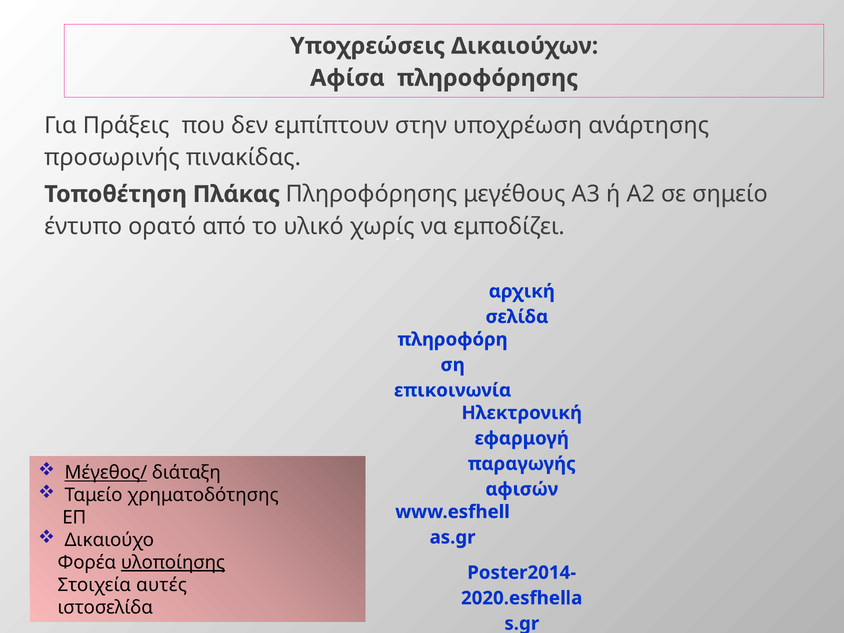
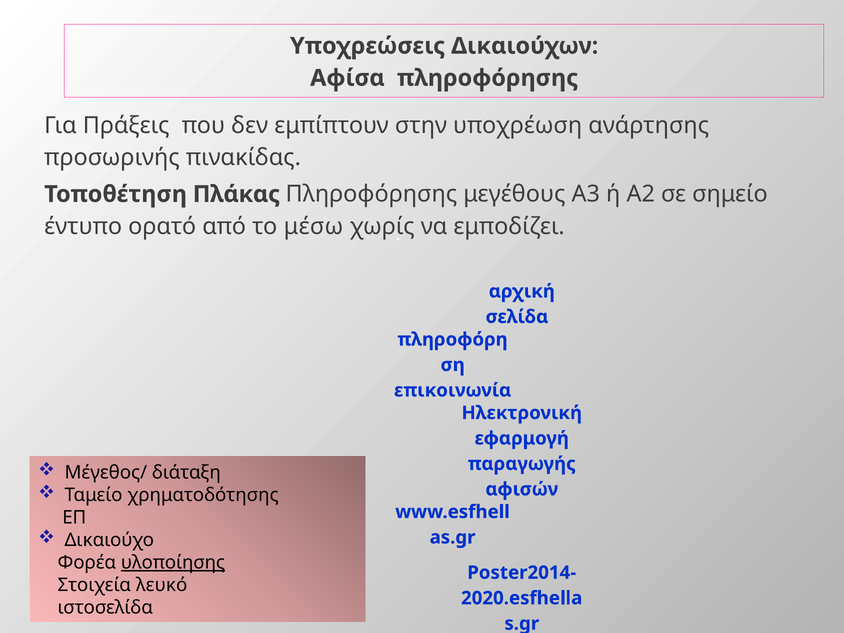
υλικό: υλικό -> μέσω
Μέγεθος/ underline: present -> none
αυτές: αυτές -> λευκό
